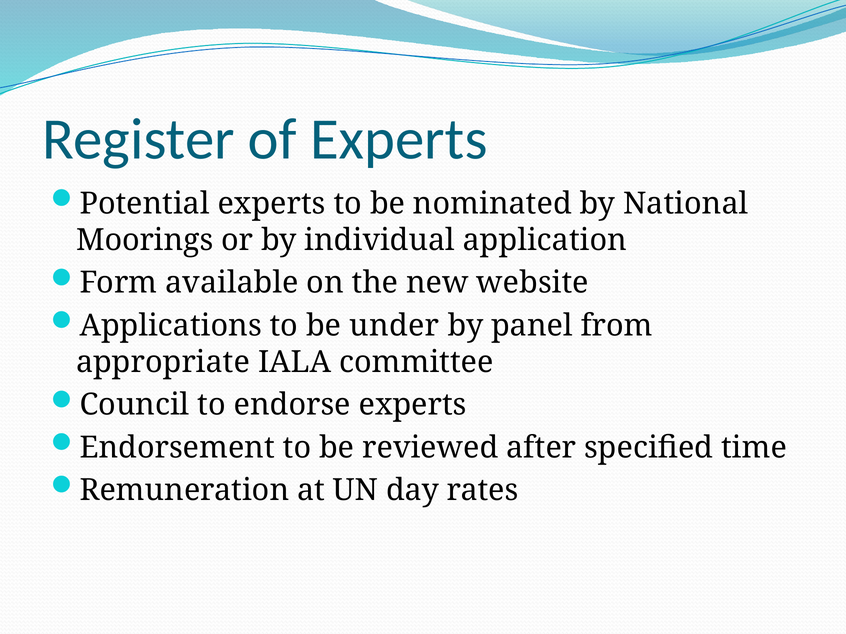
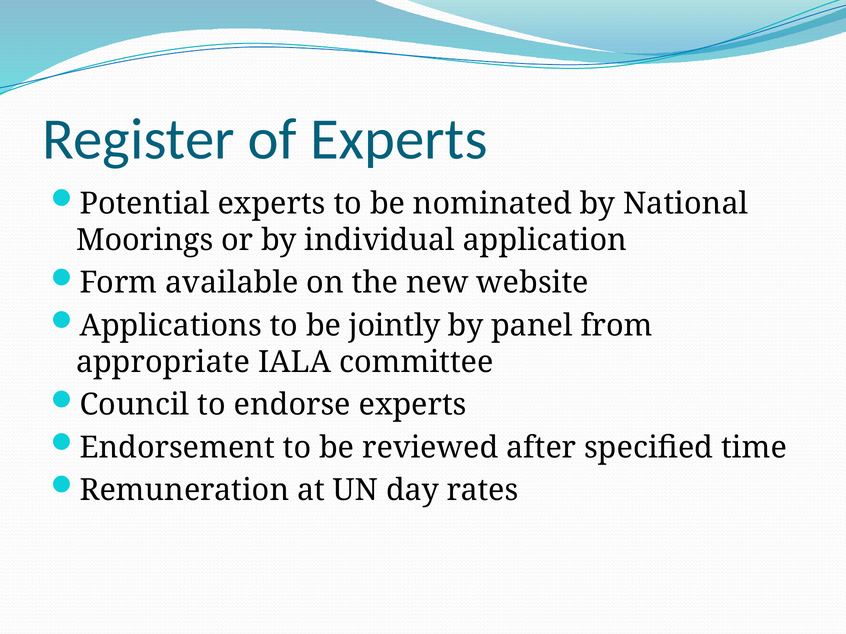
under: under -> jointly
